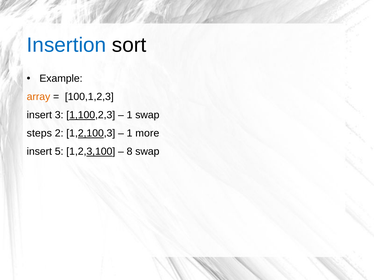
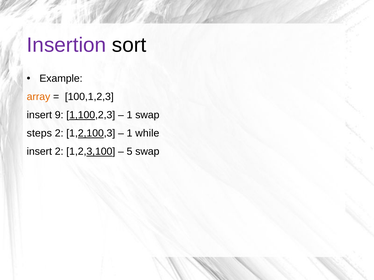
Insertion colour: blue -> purple
3: 3 -> 9
more: more -> while
insert 5: 5 -> 2
8: 8 -> 5
